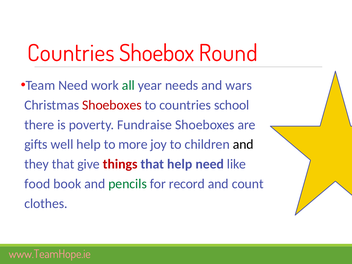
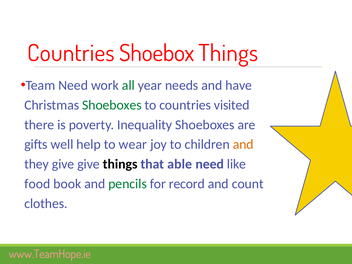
Shoebox Round: Round -> Things
wars: wars -> have
Shoeboxes at (112, 105) colour: red -> green
school: school -> visited
Fundraise: Fundraise -> Inequality
more: more -> wear
and at (243, 144) colour: black -> orange
they that: that -> give
things at (120, 164) colour: red -> black
that help: help -> able
